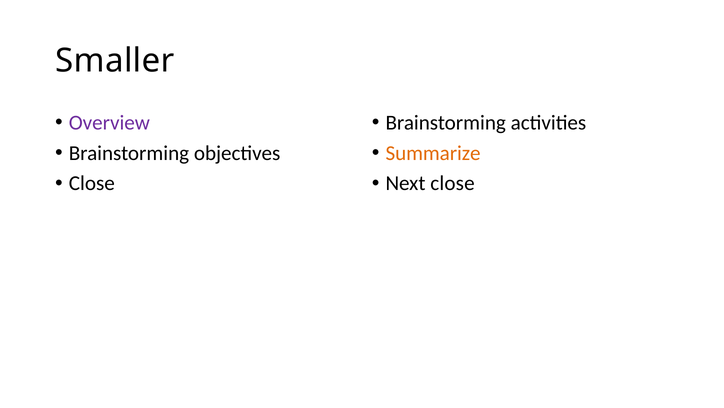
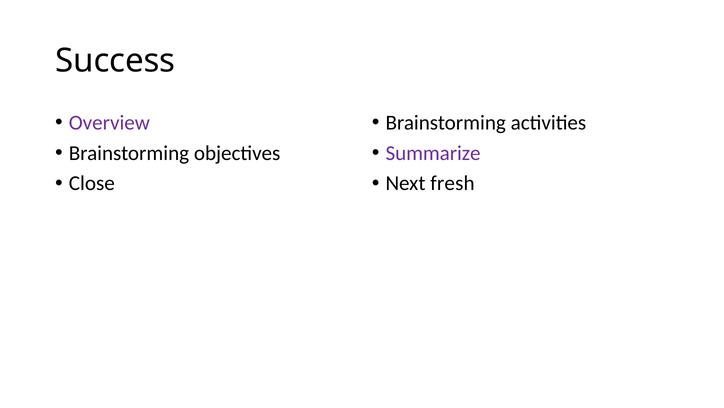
Smaller: Smaller -> Success
Summarize colour: orange -> purple
Next close: close -> fresh
